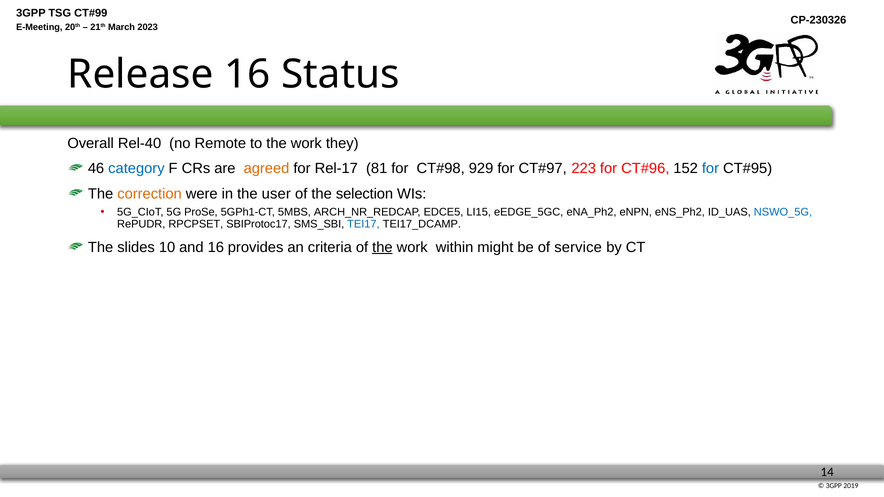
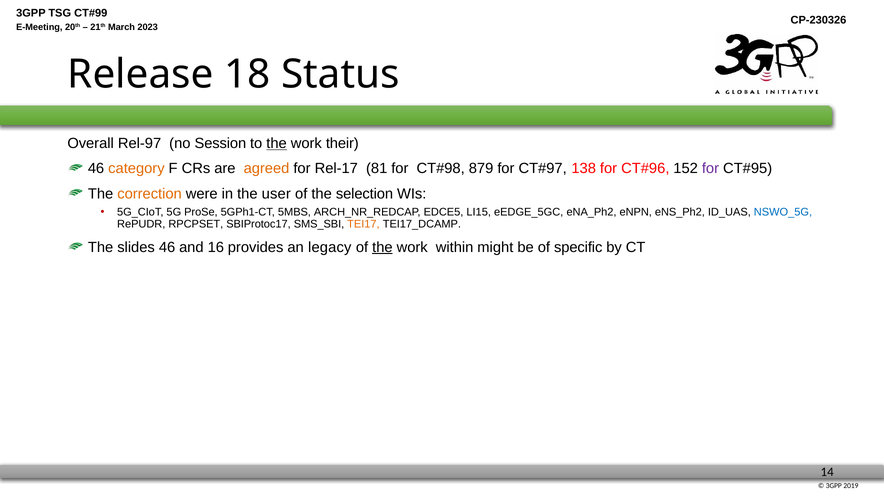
Release 16: 16 -> 18
Rel-40: Rel-40 -> Rel-97
Remote: Remote -> Session
the at (277, 144) underline: none -> present
they: they -> their
category colour: blue -> orange
929: 929 -> 879
223: 223 -> 138
for at (711, 169) colour: blue -> purple
TEI17 colour: blue -> orange
slides 10: 10 -> 46
criteria: criteria -> legacy
service: service -> specific
